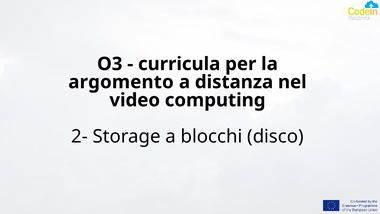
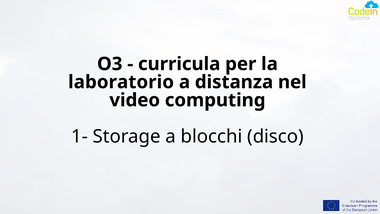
argomento: argomento -> laboratorio
2-: 2- -> 1-
